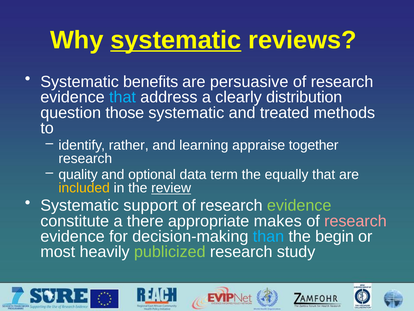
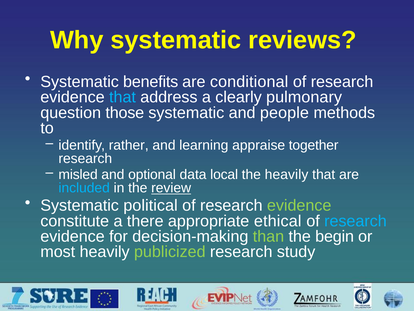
systematic at (176, 40) underline: present -> none
persuasive: persuasive -> conditional
distribution: distribution -> pulmonary
treated: treated -> people
quality: quality -> misled
term: term -> local
the equally: equally -> heavily
included colour: yellow -> light blue
support: support -> political
makes: makes -> ethical
research at (355, 221) colour: pink -> light blue
than colour: light blue -> light green
